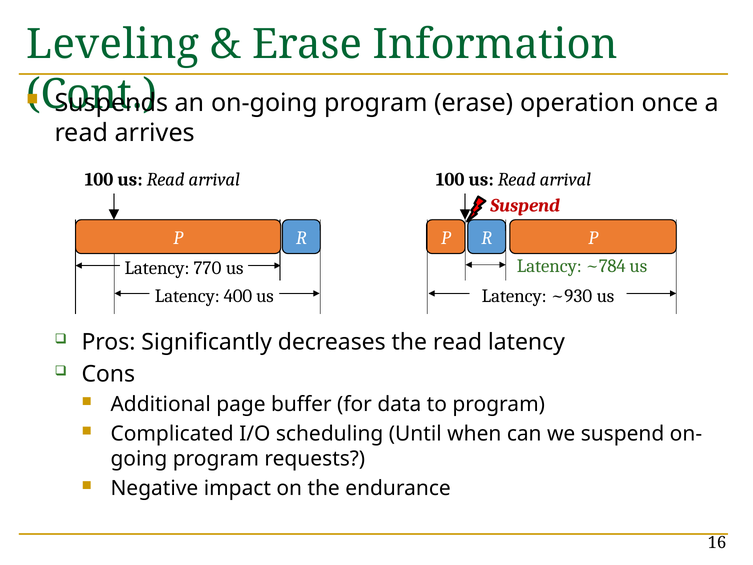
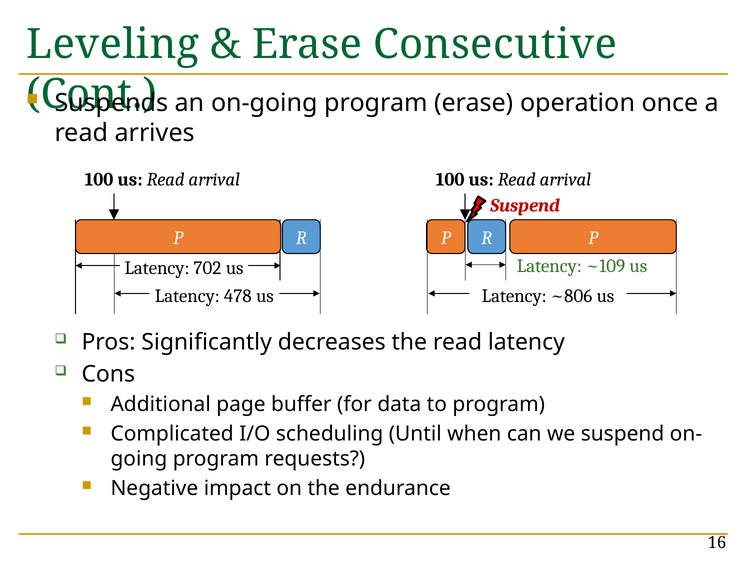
Information: Information -> Consecutive
~784: ~784 -> ~109
770: 770 -> 702
400: 400 -> 478
~930: ~930 -> ~806
